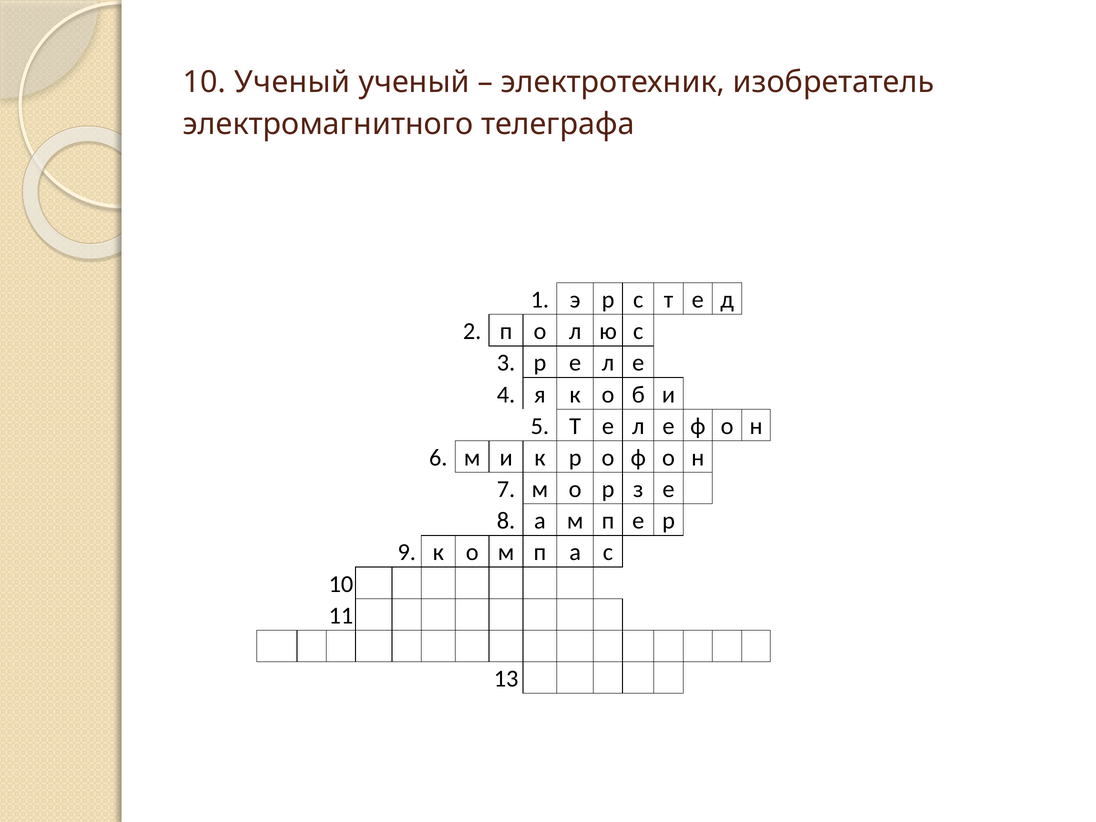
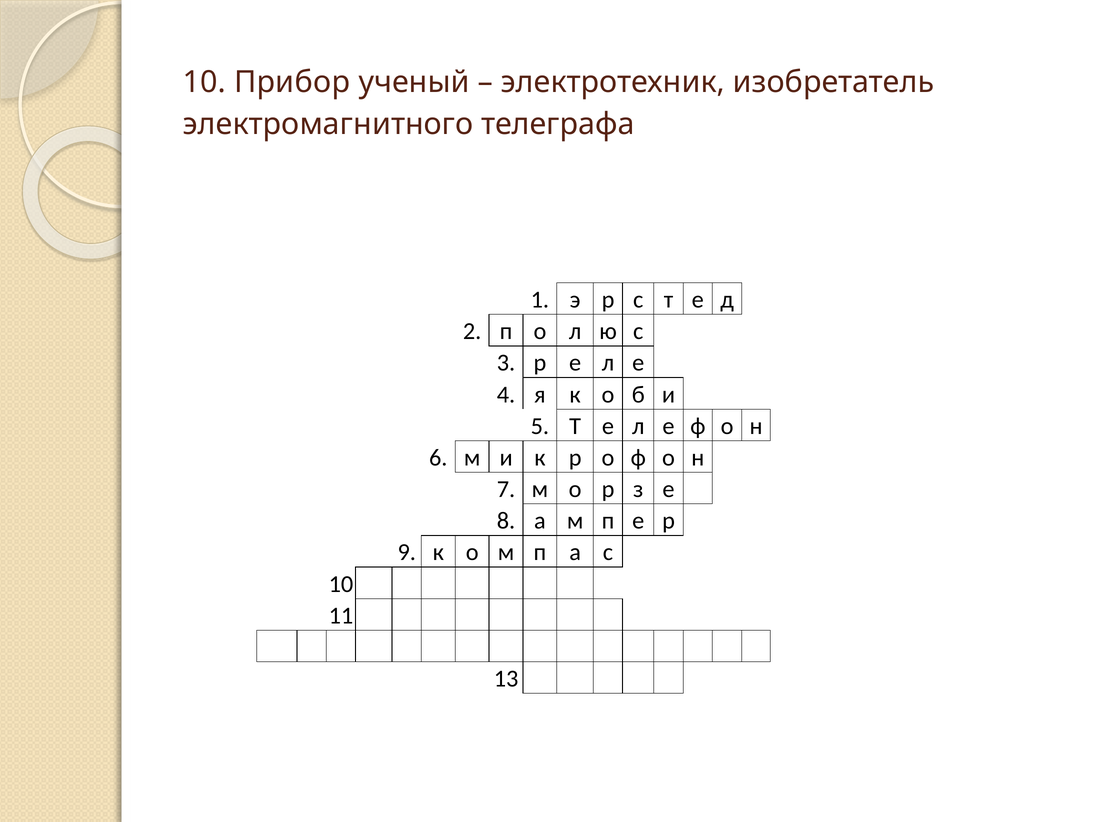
10 Ученый: Ученый -> Прибор
